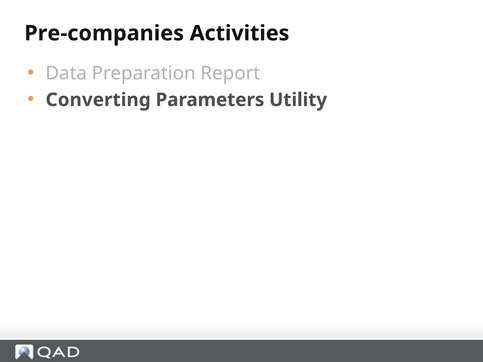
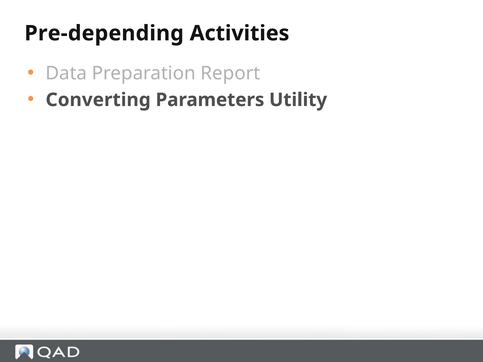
Pre-companies: Pre-companies -> Pre-depending
